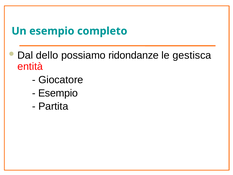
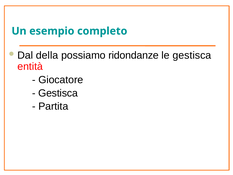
dello: dello -> della
Esempio at (58, 93): Esempio -> Gestisca
